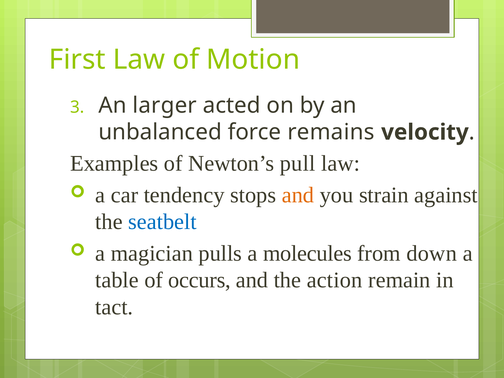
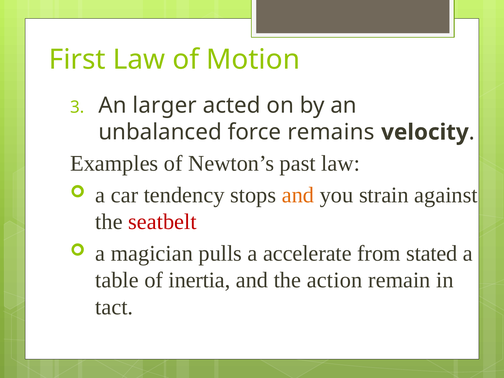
pull: pull -> past
seatbelt colour: blue -> red
molecules: molecules -> accelerate
down: down -> stated
occurs: occurs -> inertia
